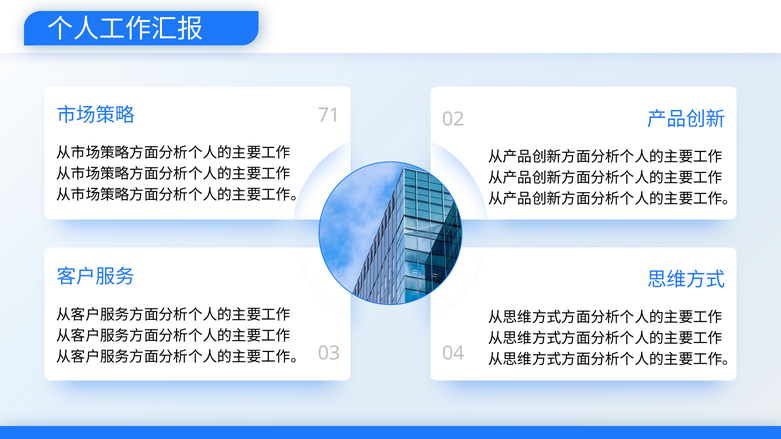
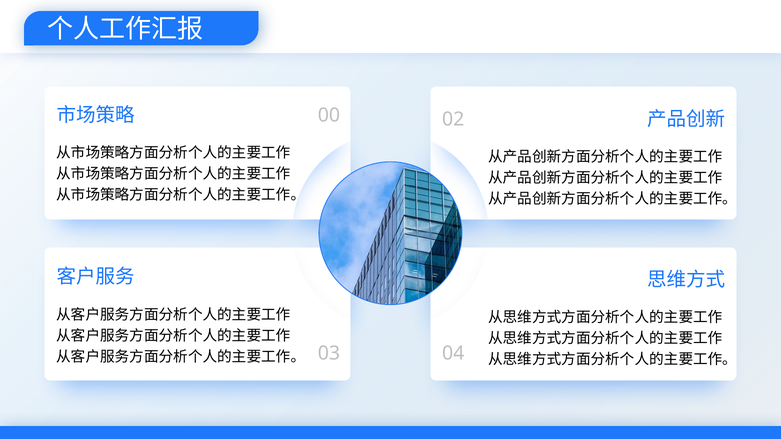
71: 71 -> 00
